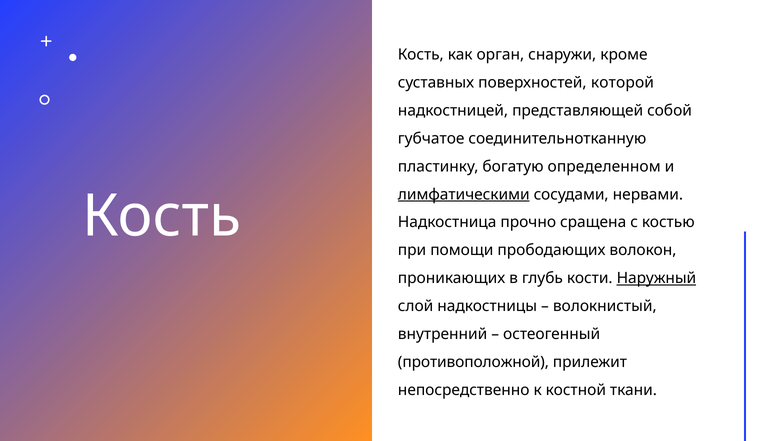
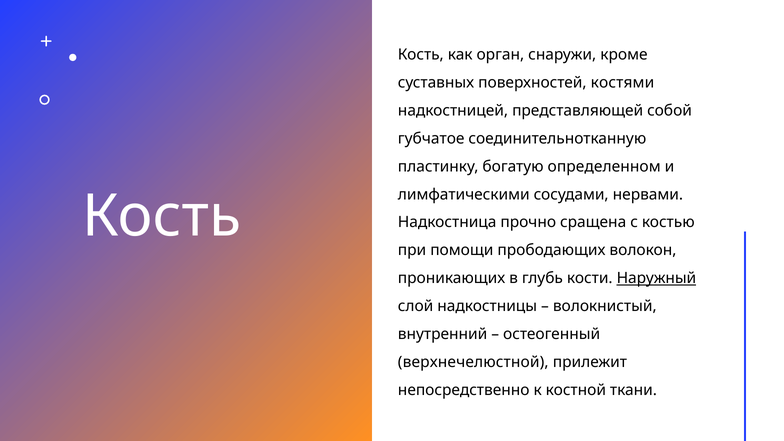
которой: которой -> костями
лимфатическими underline: present -> none
противоположной: противоположной -> верхнечелюстной
